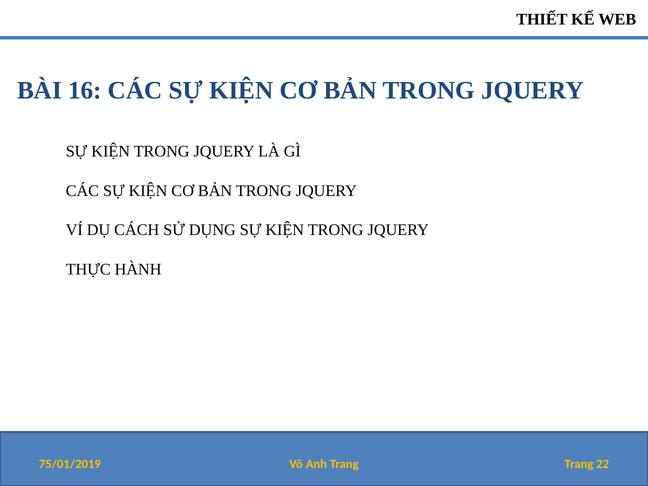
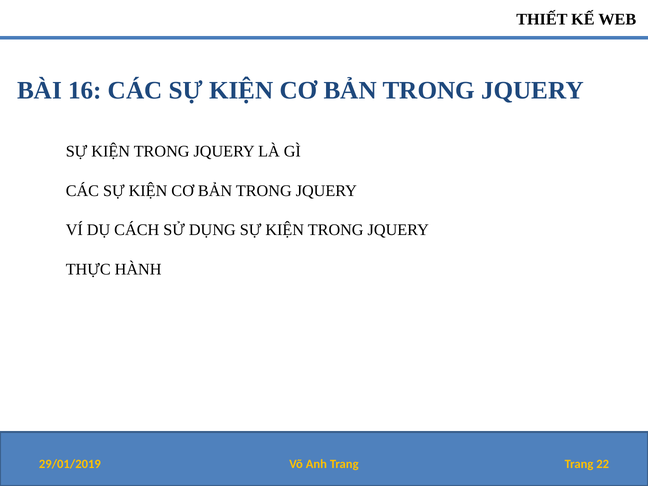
75/01/2019: 75/01/2019 -> 29/01/2019
